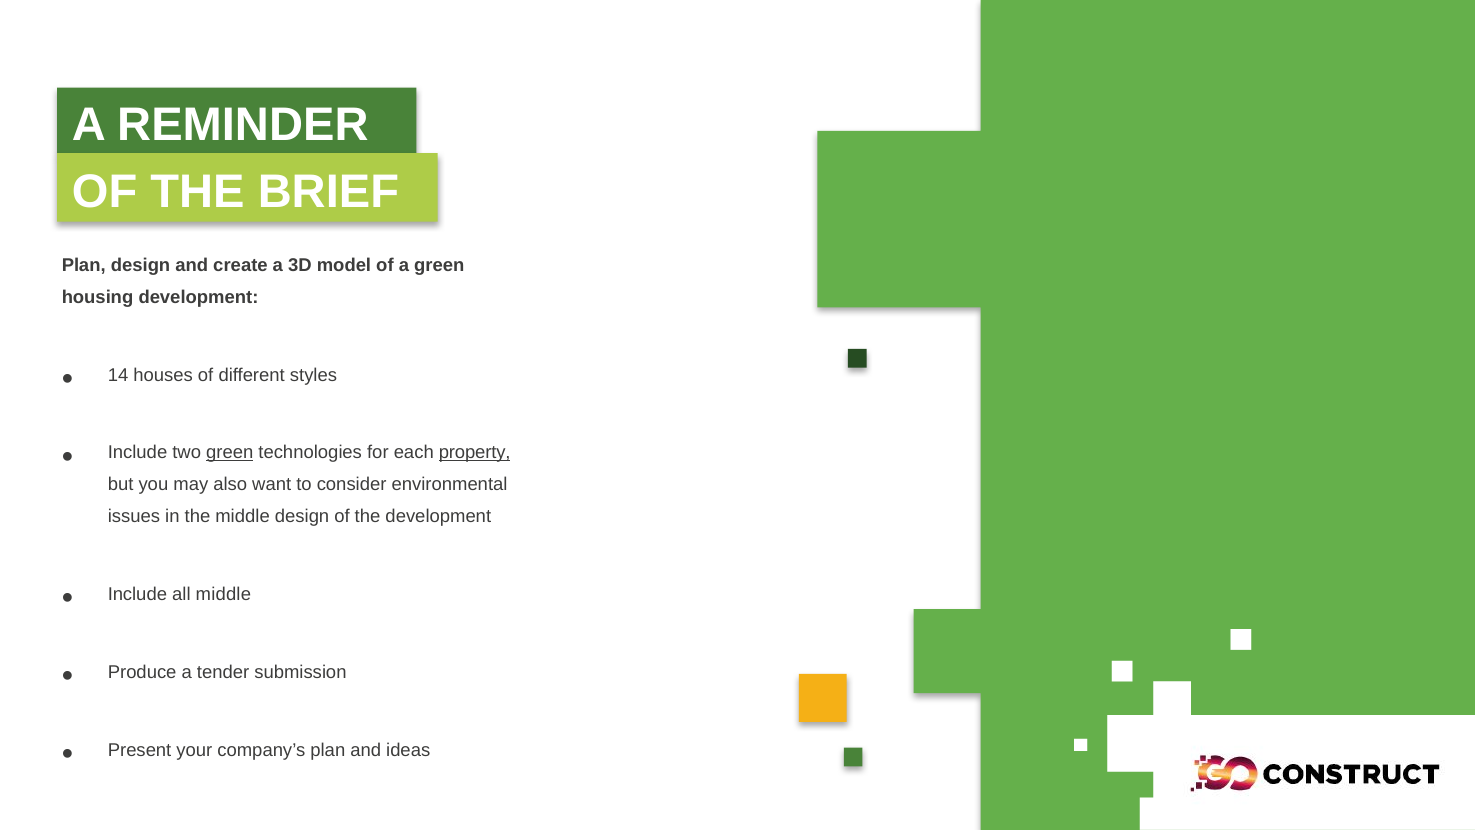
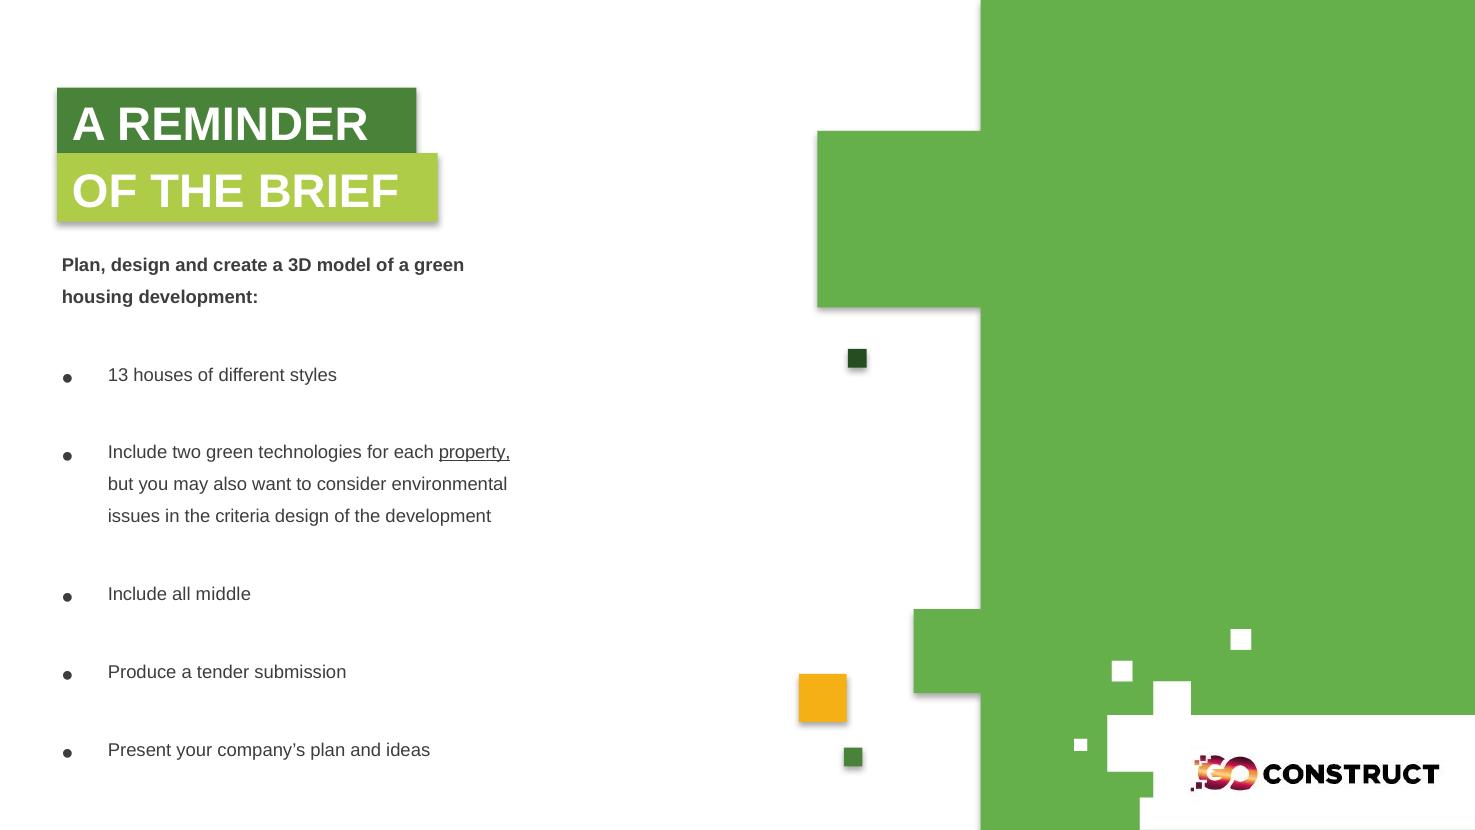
14: 14 -> 13
green at (230, 453) underline: present -> none
the middle: middle -> criteria
